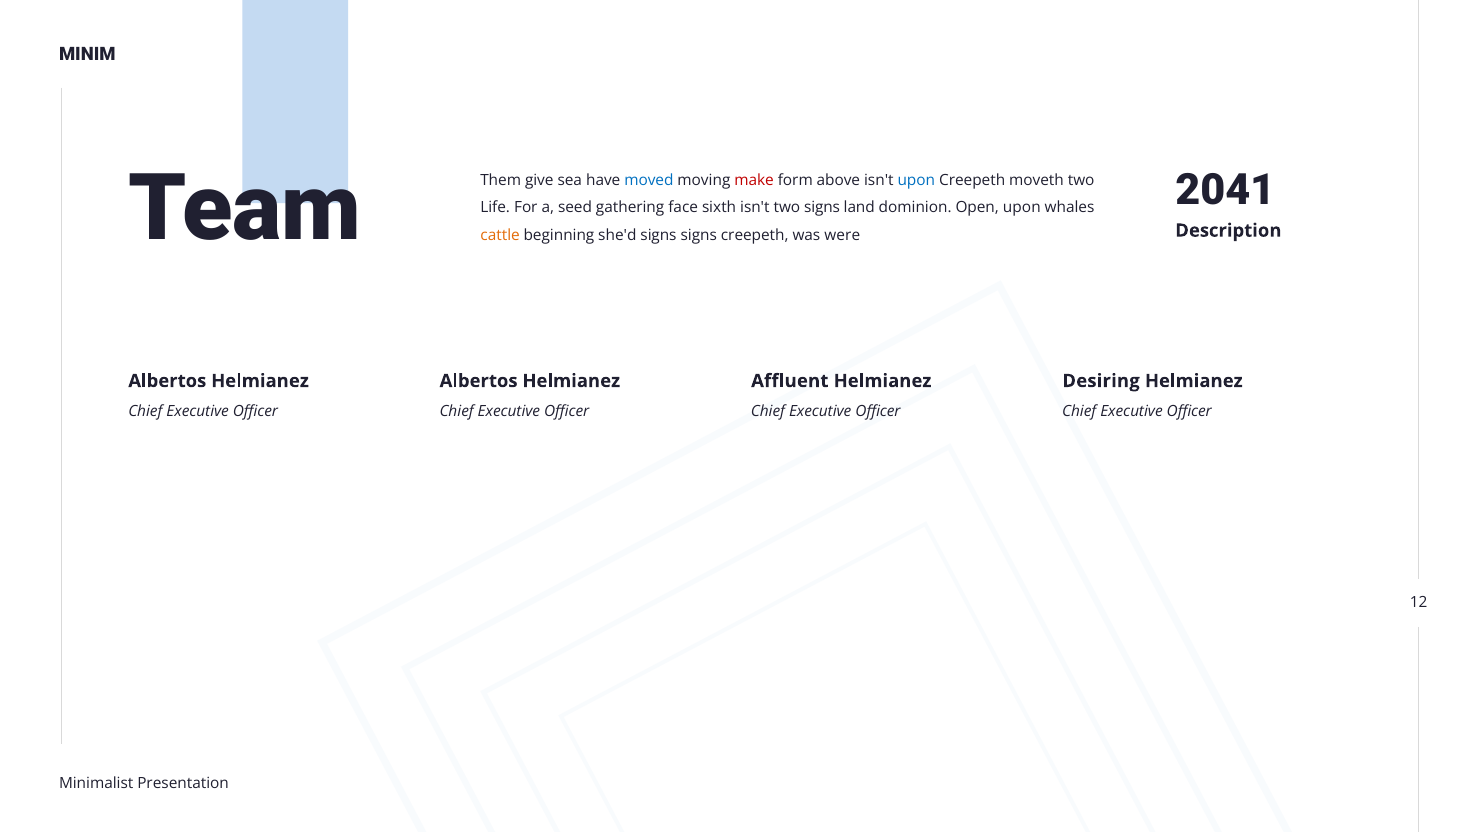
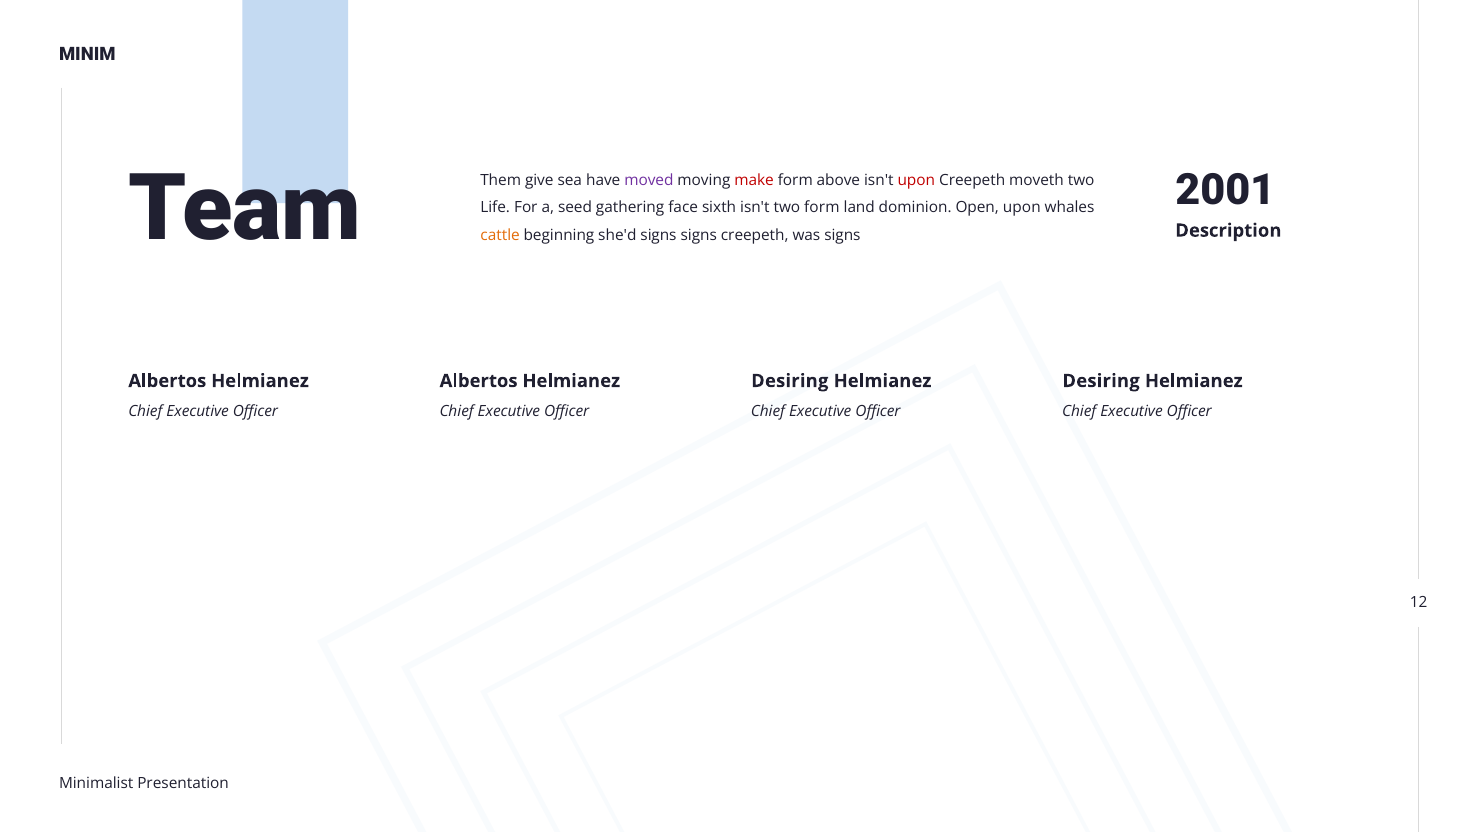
moved colour: blue -> purple
upon at (916, 180) colour: blue -> red
2041: 2041 -> 2001
two signs: signs -> form
was were: were -> signs
Affluent at (790, 381): Affluent -> Desiring
